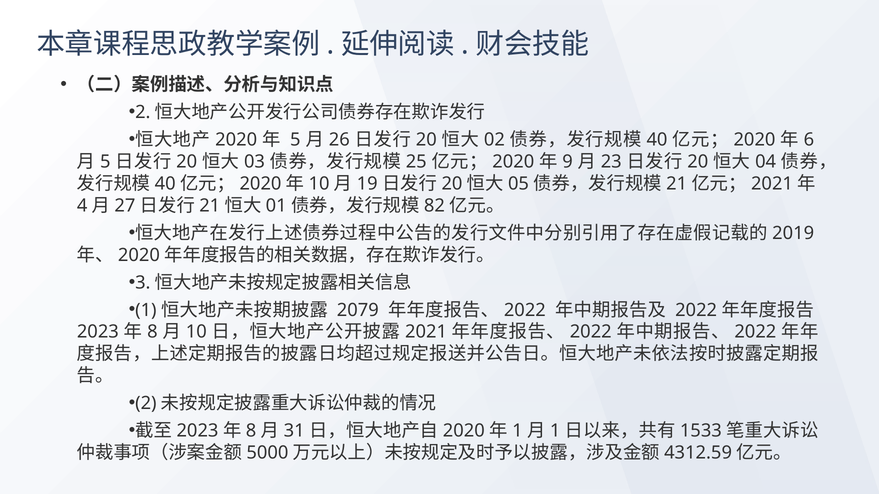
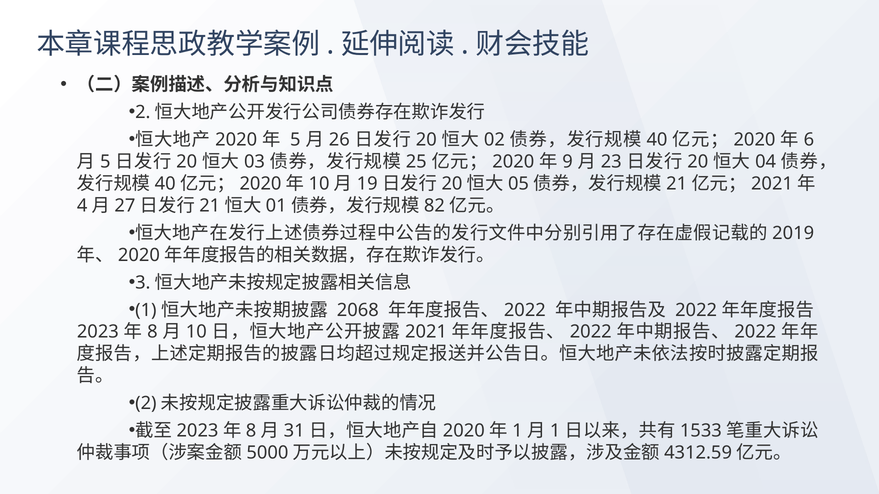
2079: 2079 -> 2068
